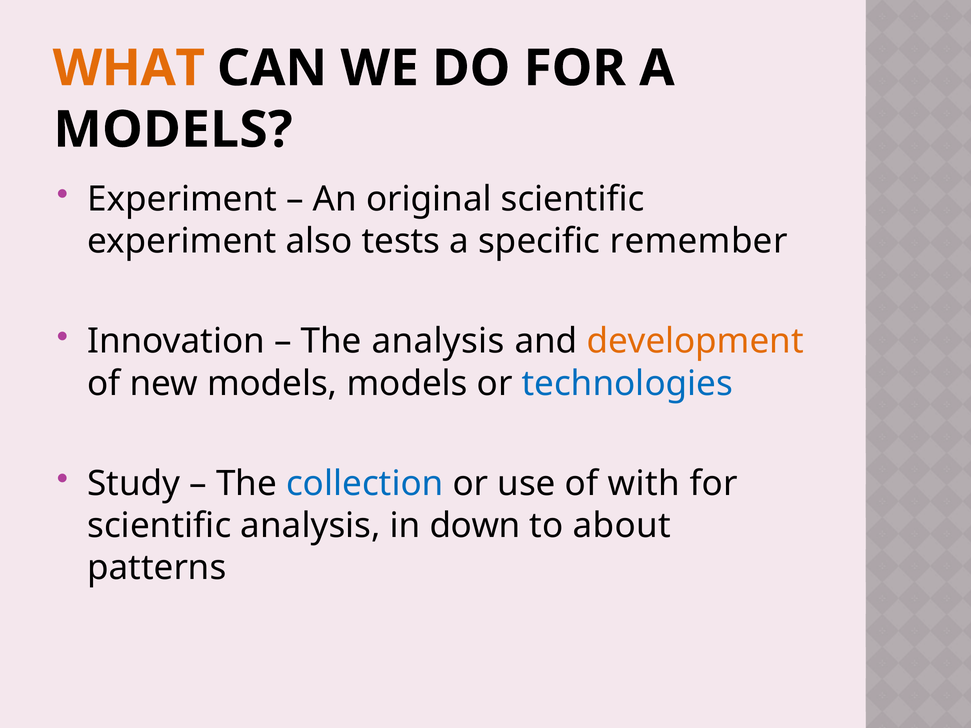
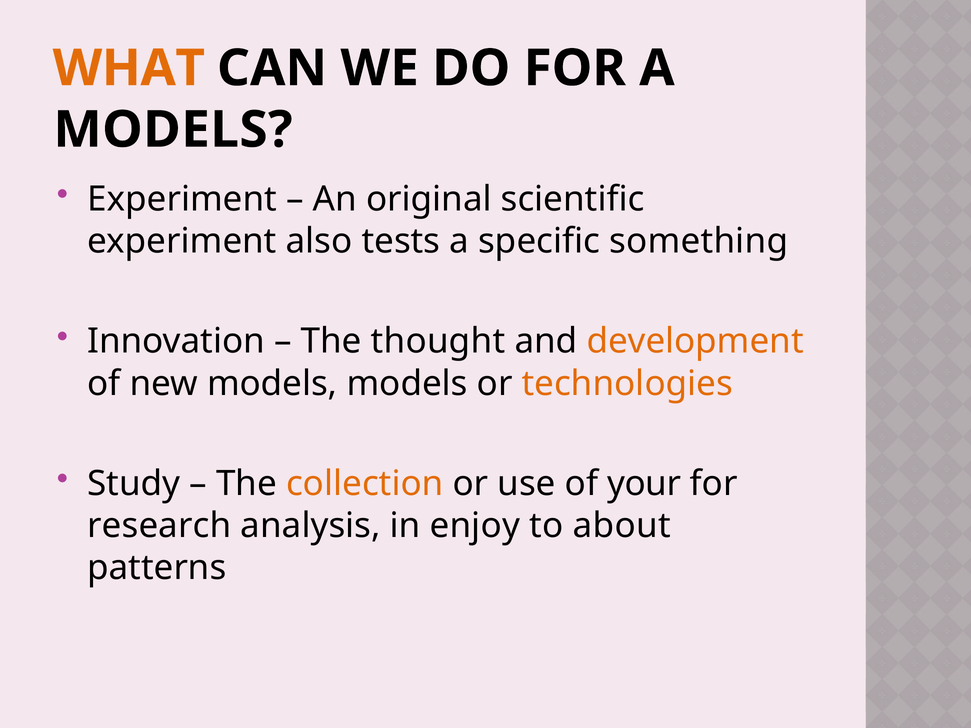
remember: remember -> something
The analysis: analysis -> thought
technologies colour: blue -> orange
collection colour: blue -> orange
with: with -> your
scientific at (159, 526): scientific -> research
down: down -> enjoy
